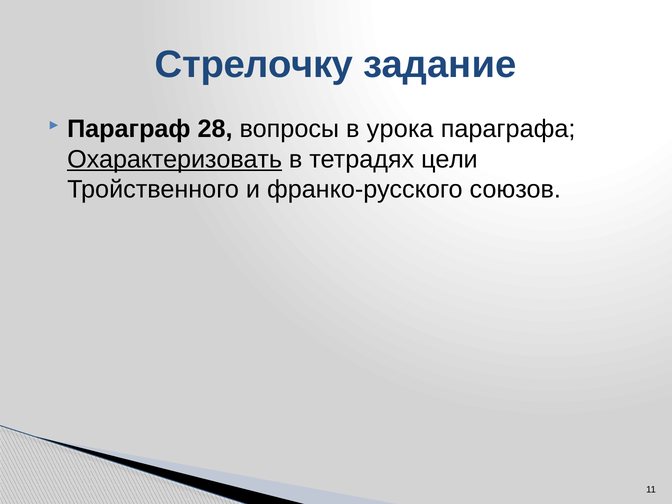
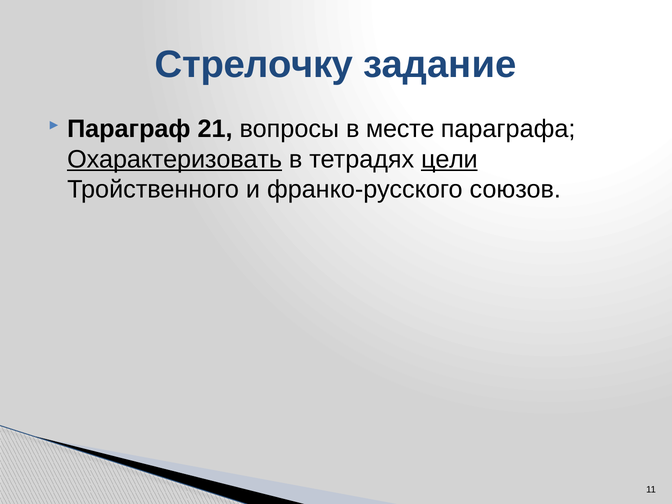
28: 28 -> 21
урока: урока -> месте
цели underline: none -> present
